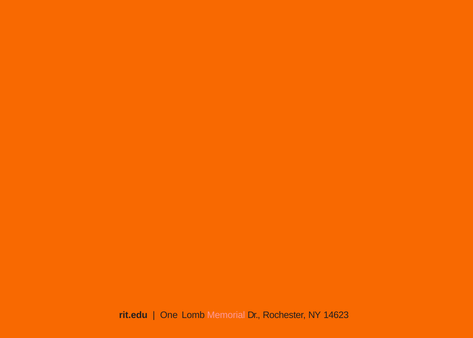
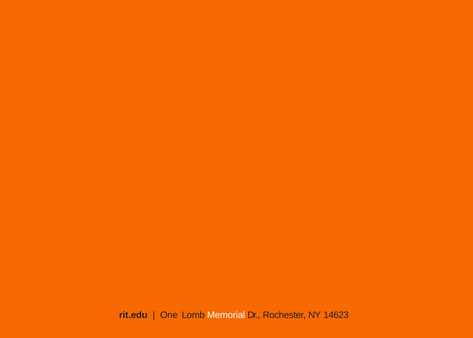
Memorial colour: pink -> white
